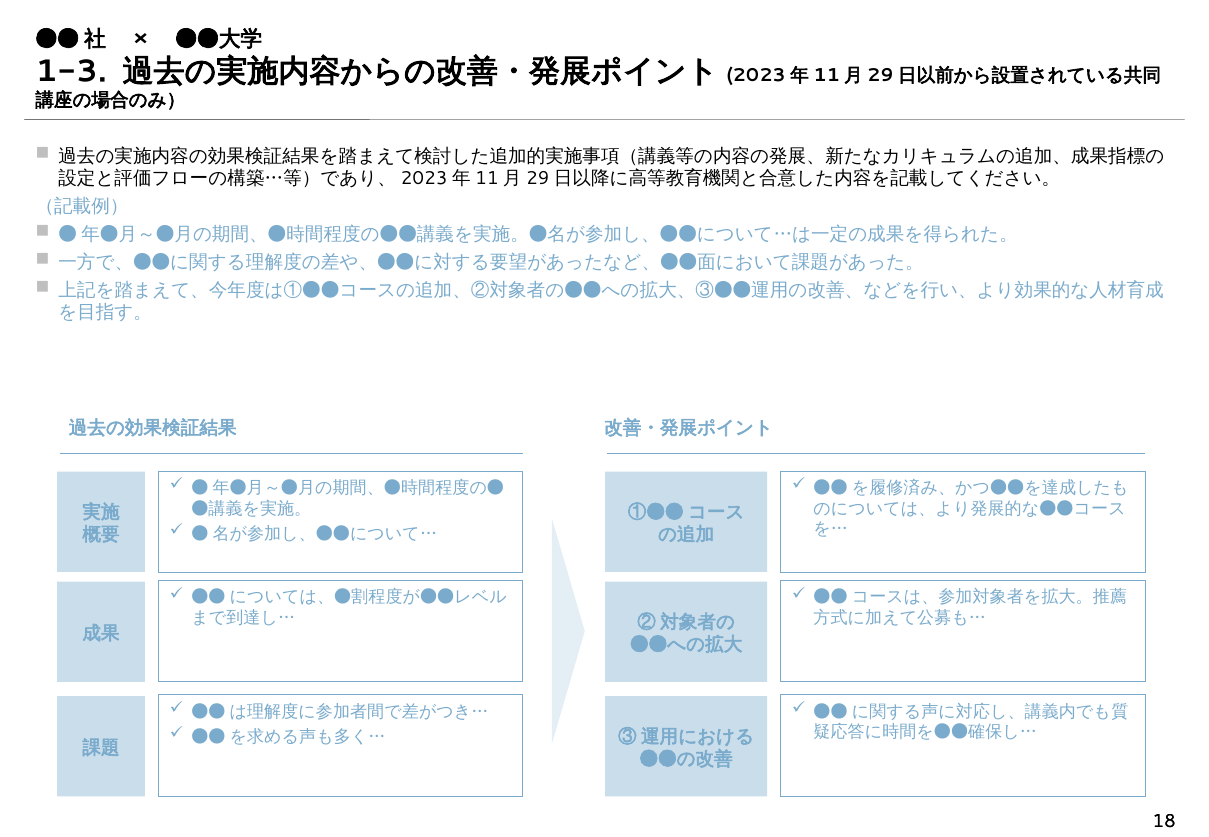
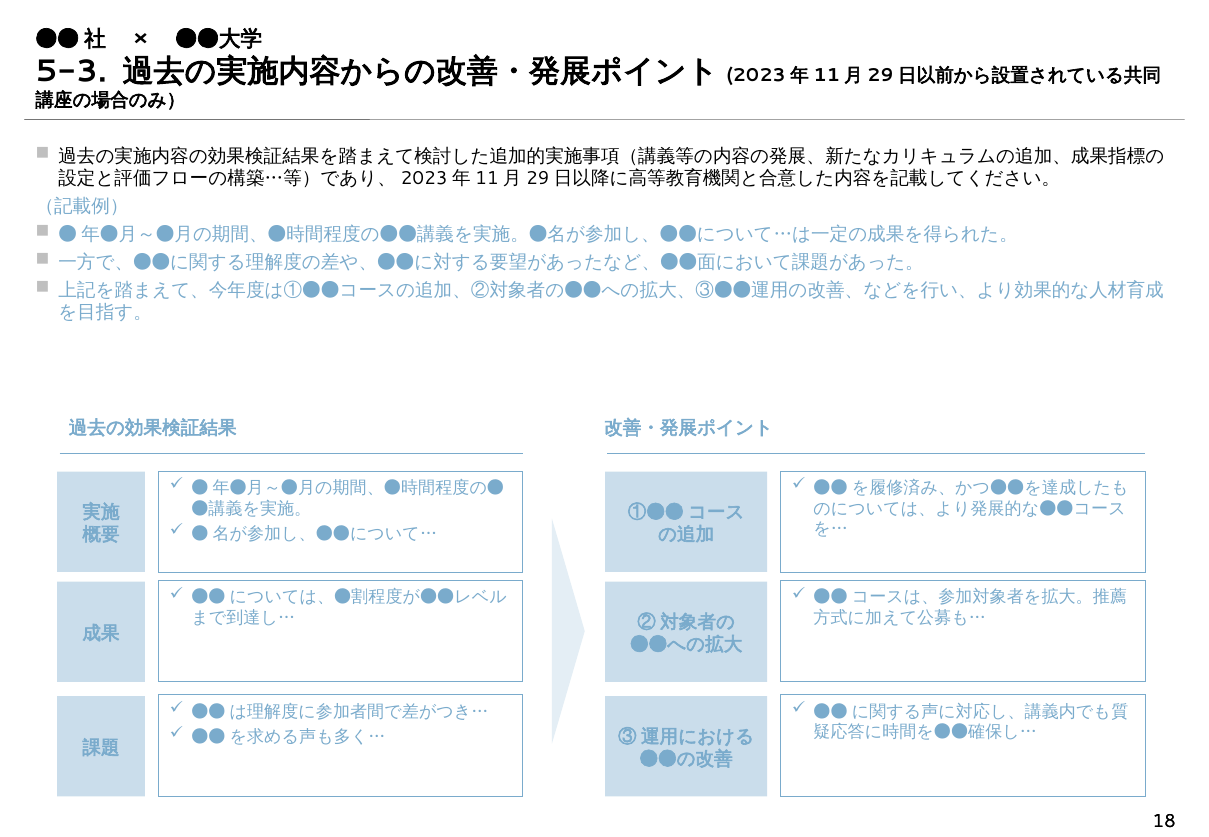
1-3: 1-3 -> 5-3
